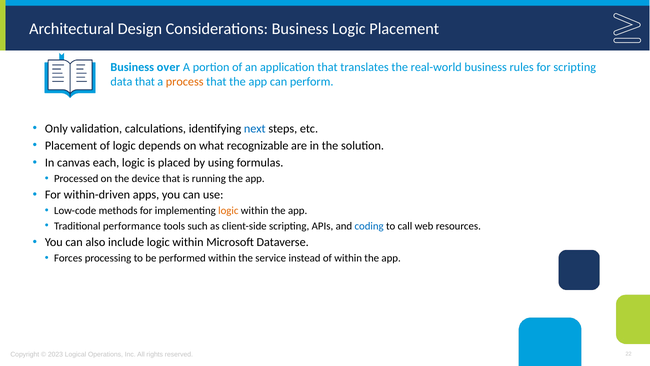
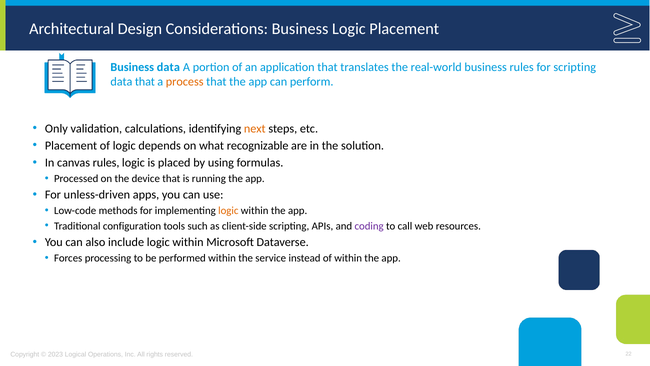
Business over: over -> data
next colour: blue -> orange
canvas each: each -> rules
within-driven: within-driven -> unless-driven
performance: performance -> configuration
coding colour: blue -> purple
